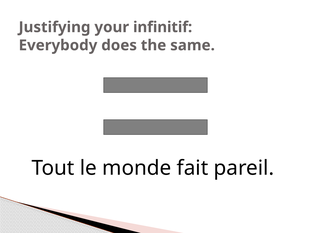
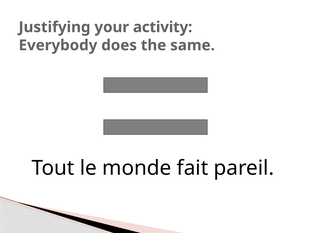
infinitif: infinitif -> activity
